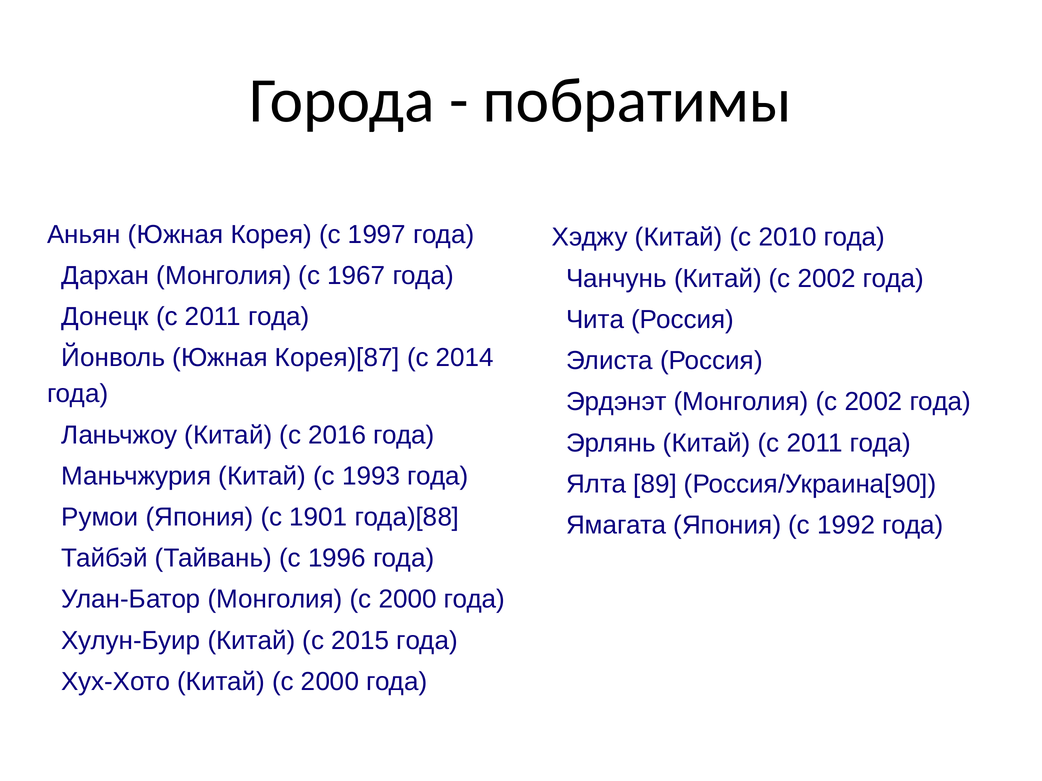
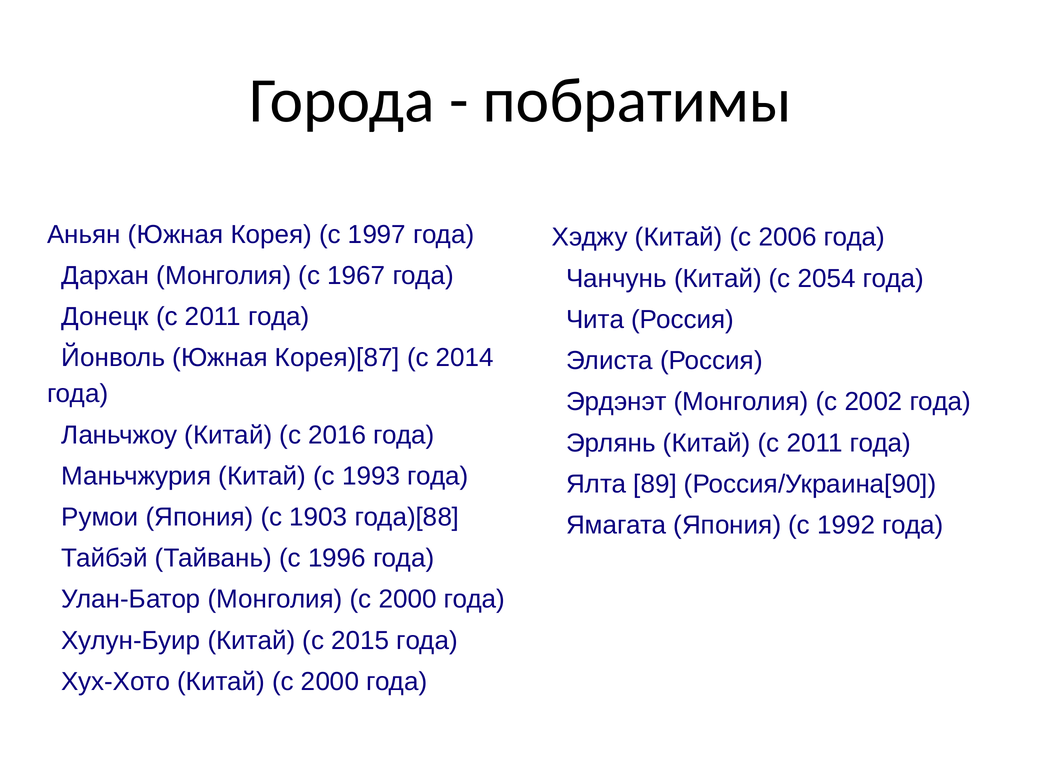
2010: 2010 -> 2006
Китай с 2002: 2002 -> 2054
1901: 1901 -> 1903
